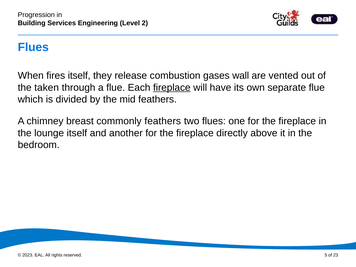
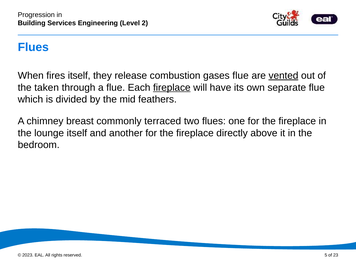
gases wall: wall -> flue
vented underline: none -> present
commonly feathers: feathers -> terraced
